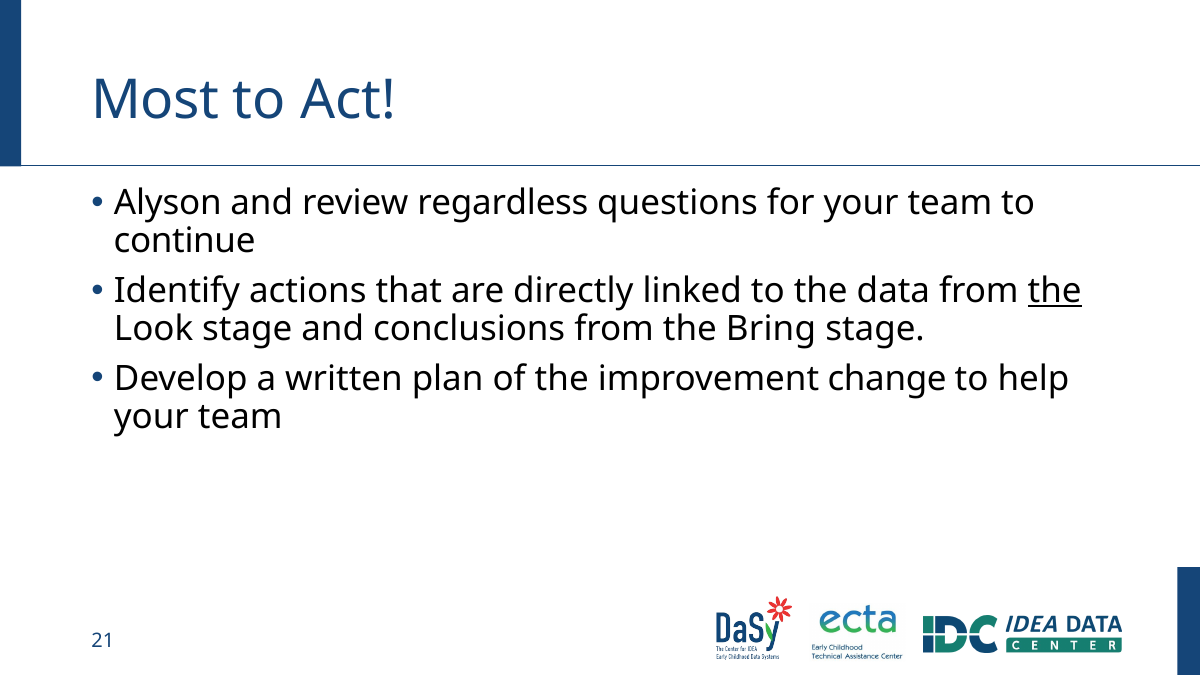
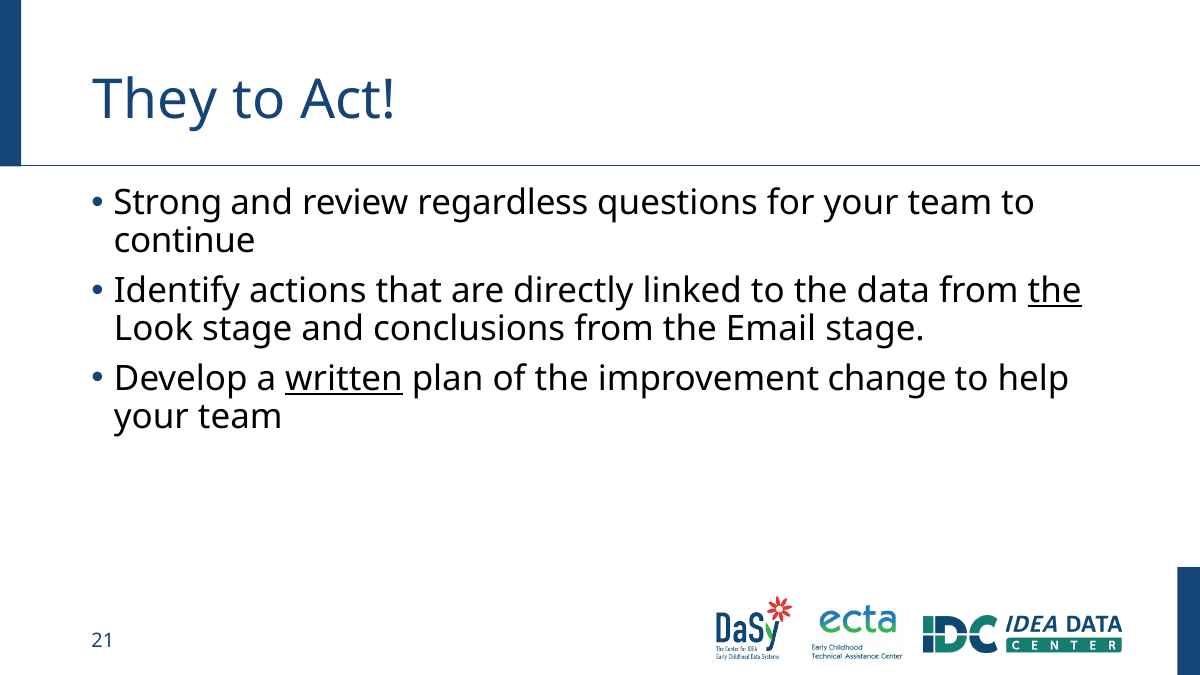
Most: Most -> They
Alyson: Alyson -> Strong
Bring: Bring -> Email
written underline: none -> present
